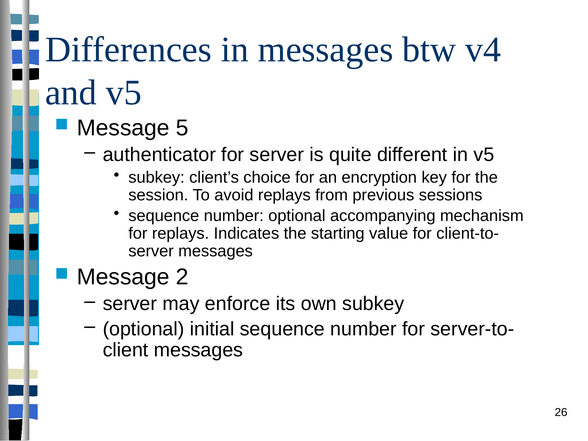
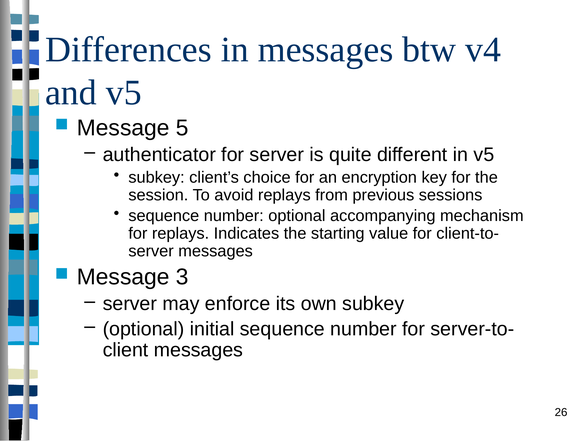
2: 2 -> 3
